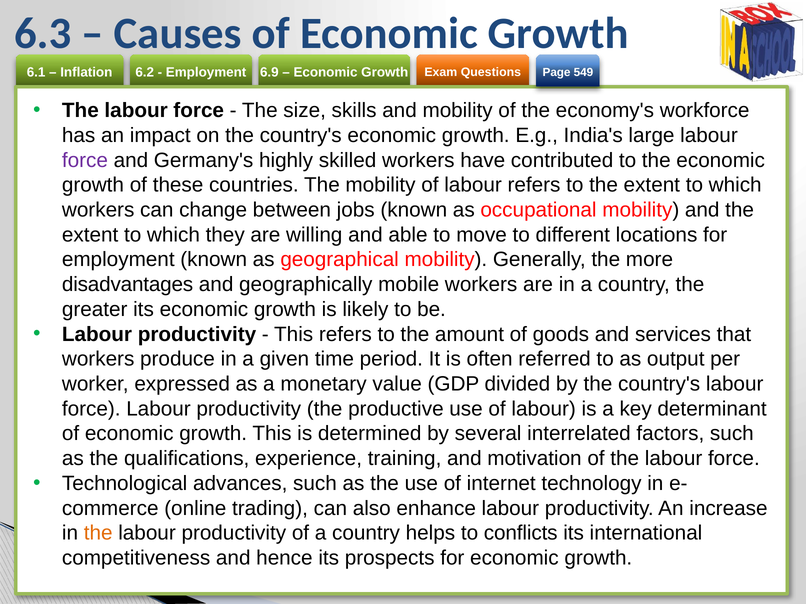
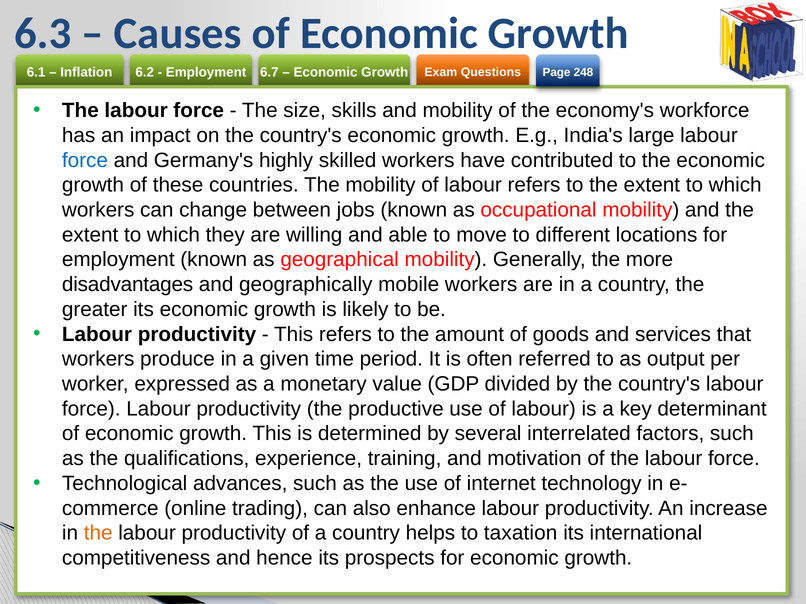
6.9: 6.9 -> 6.7
549: 549 -> 248
force at (85, 160) colour: purple -> blue
conflicts: conflicts -> taxation
